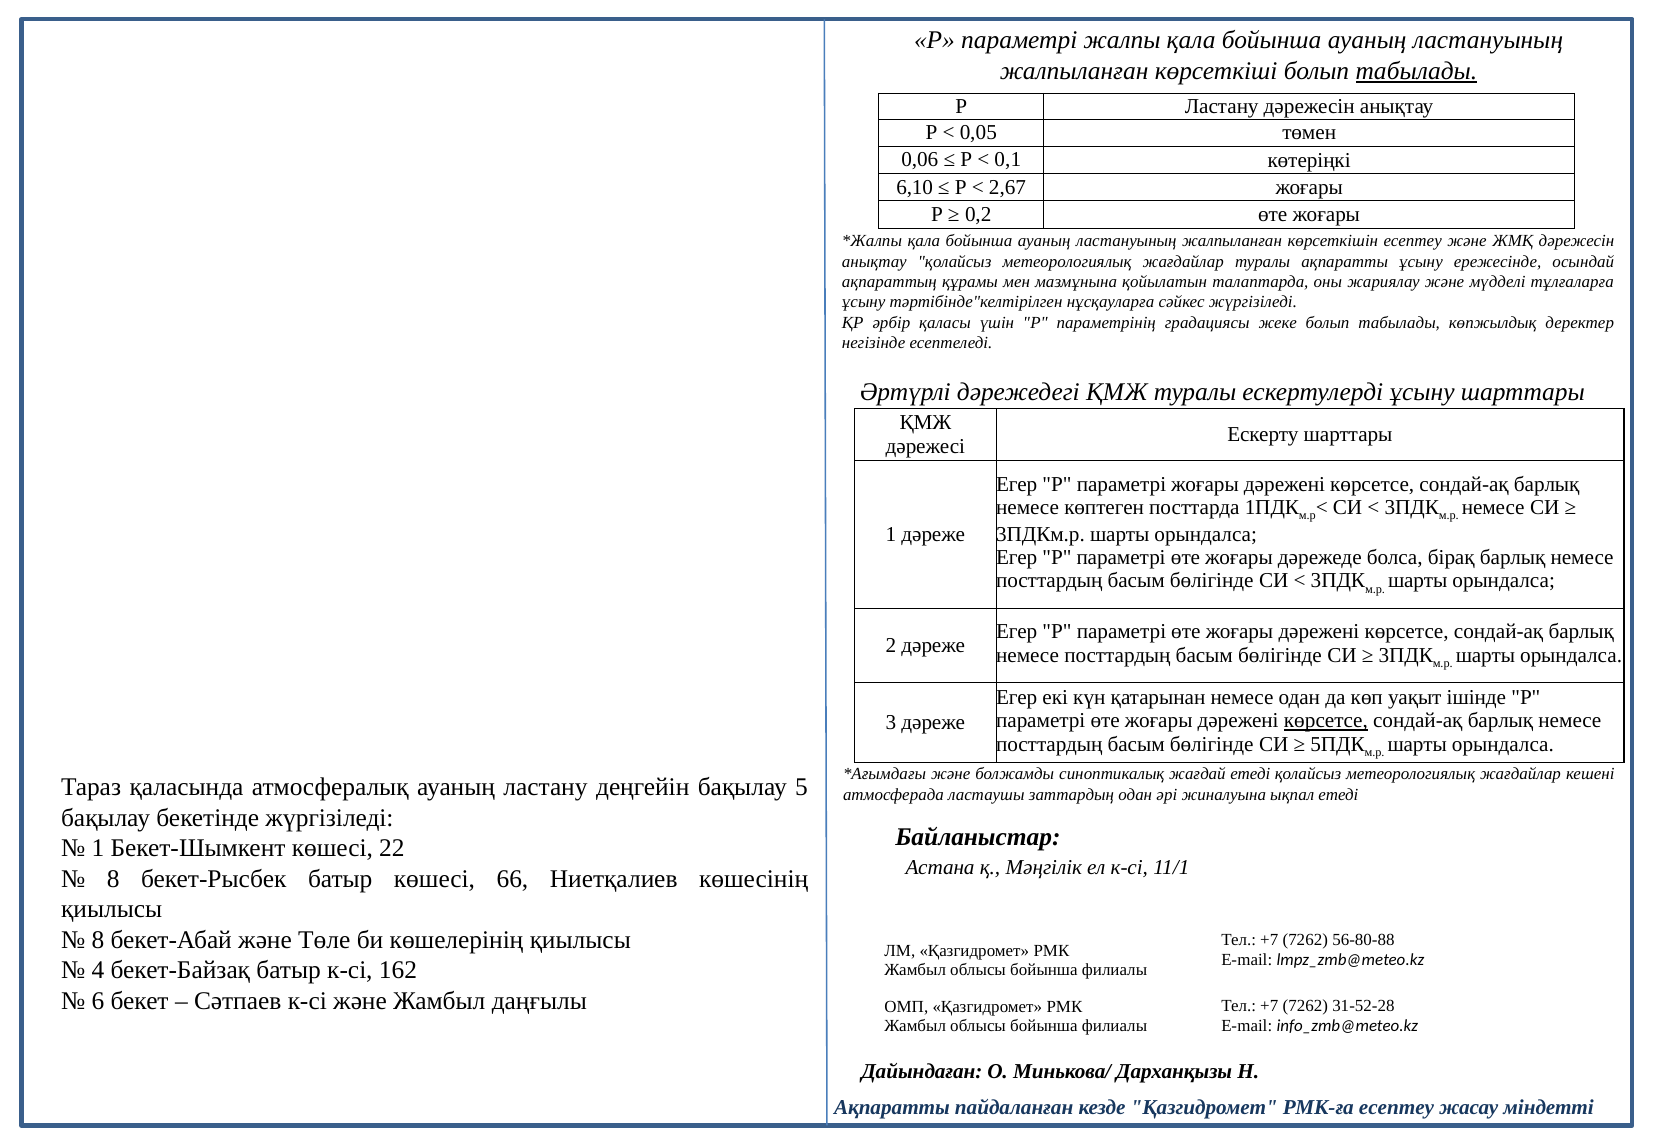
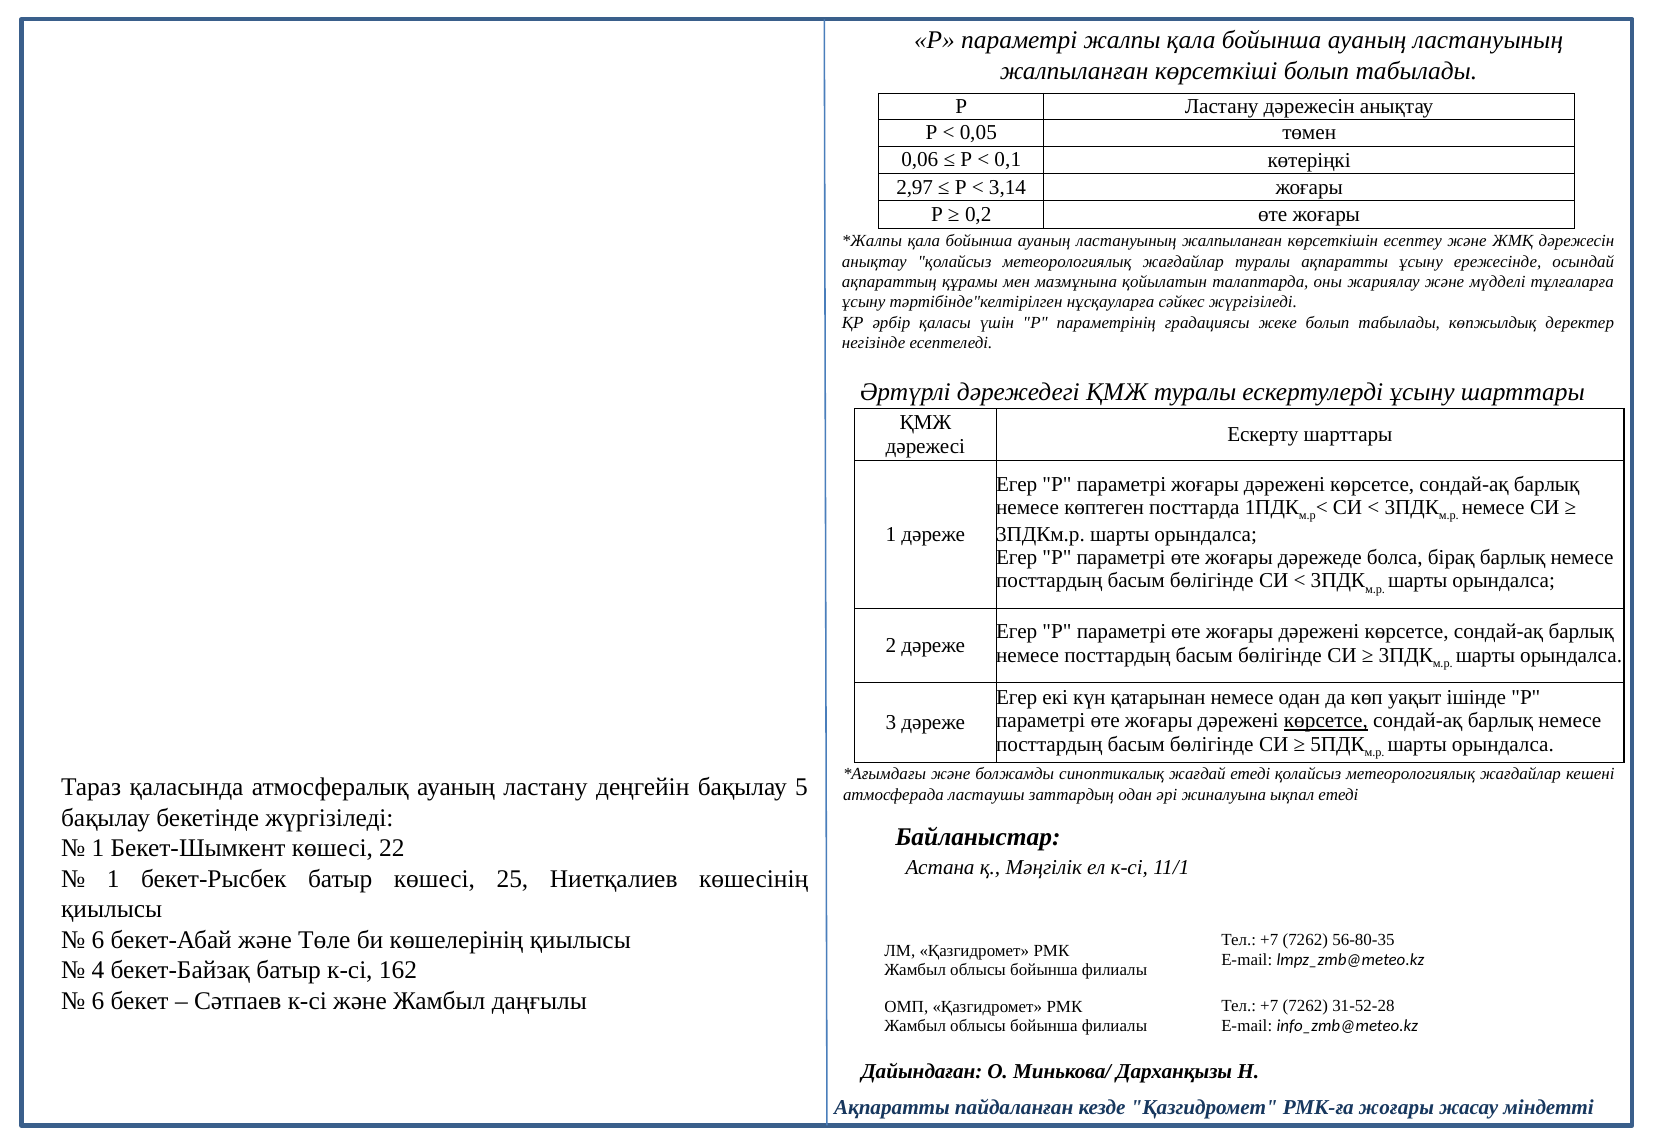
табылады at (1416, 71) underline: present -> none
6,10: 6,10 -> 2,97
2,67: 2,67 -> 3,14
8 at (113, 879): 8 -> 1
66: 66 -> 25
8 at (98, 940): 8 -> 6
56-80-88: 56-80-88 -> 56-80-35
РМК-ға есептеу: есептеу -> жоғары
